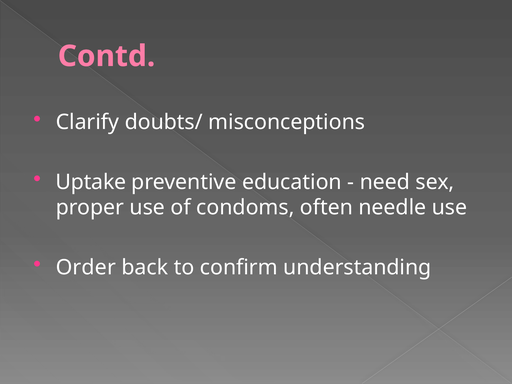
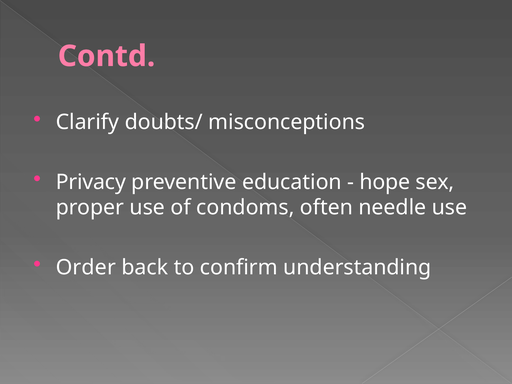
Uptake: Uptake -> Privacy
need: need -> hope
